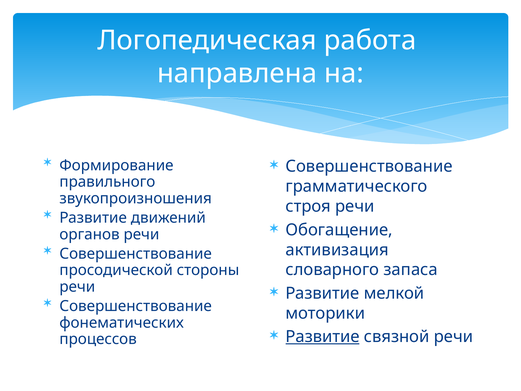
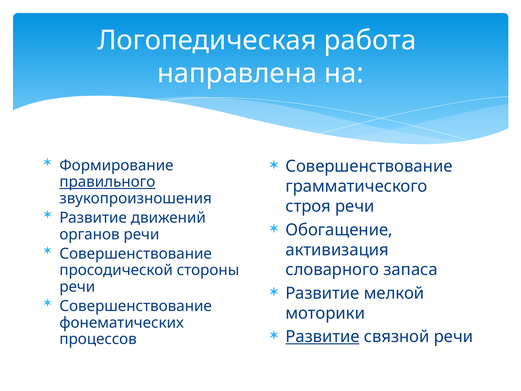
правильного underline: none -> present
